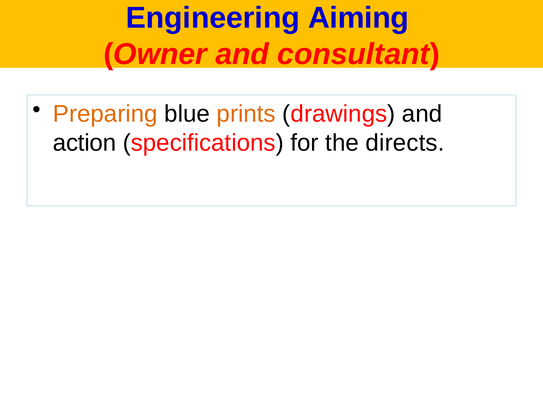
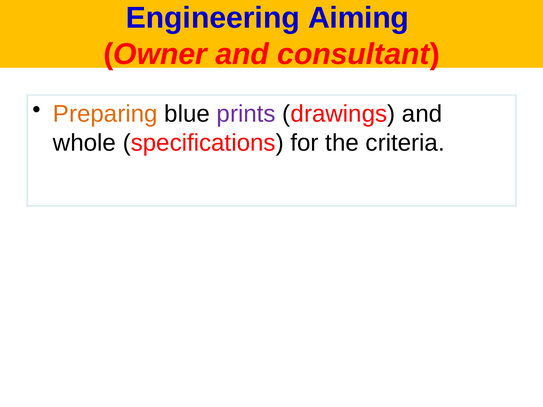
prints colour: orange -> purple
action: action -> whole
directs: directs -> criteria
